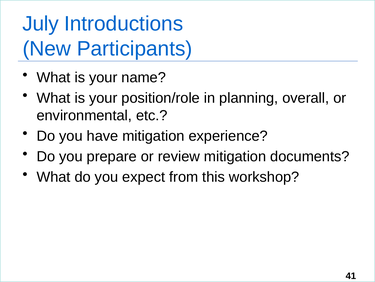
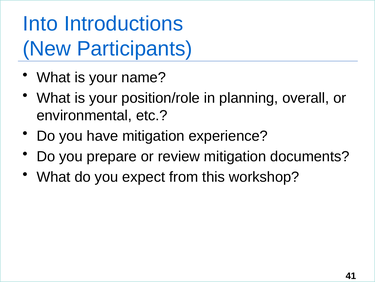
July: July -> Into
